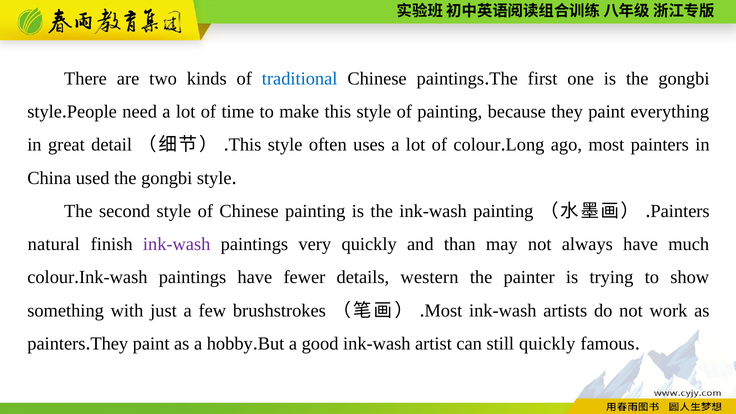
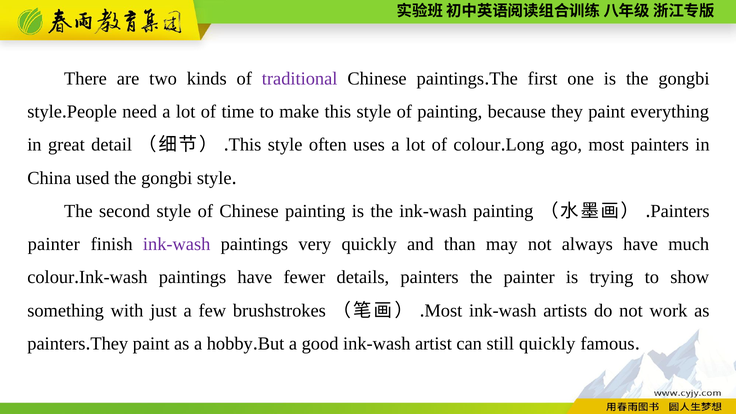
traditional colour: blue -> purple
natural at (54, 244): natural -> painter
details western: western -> painters
